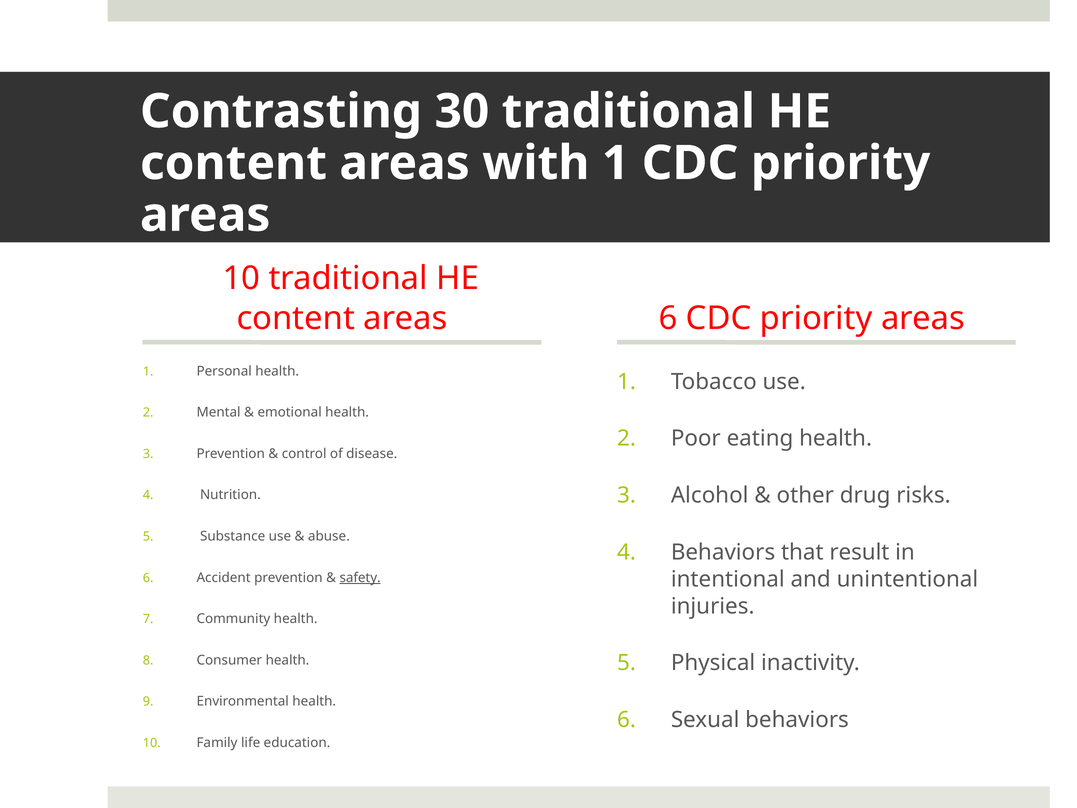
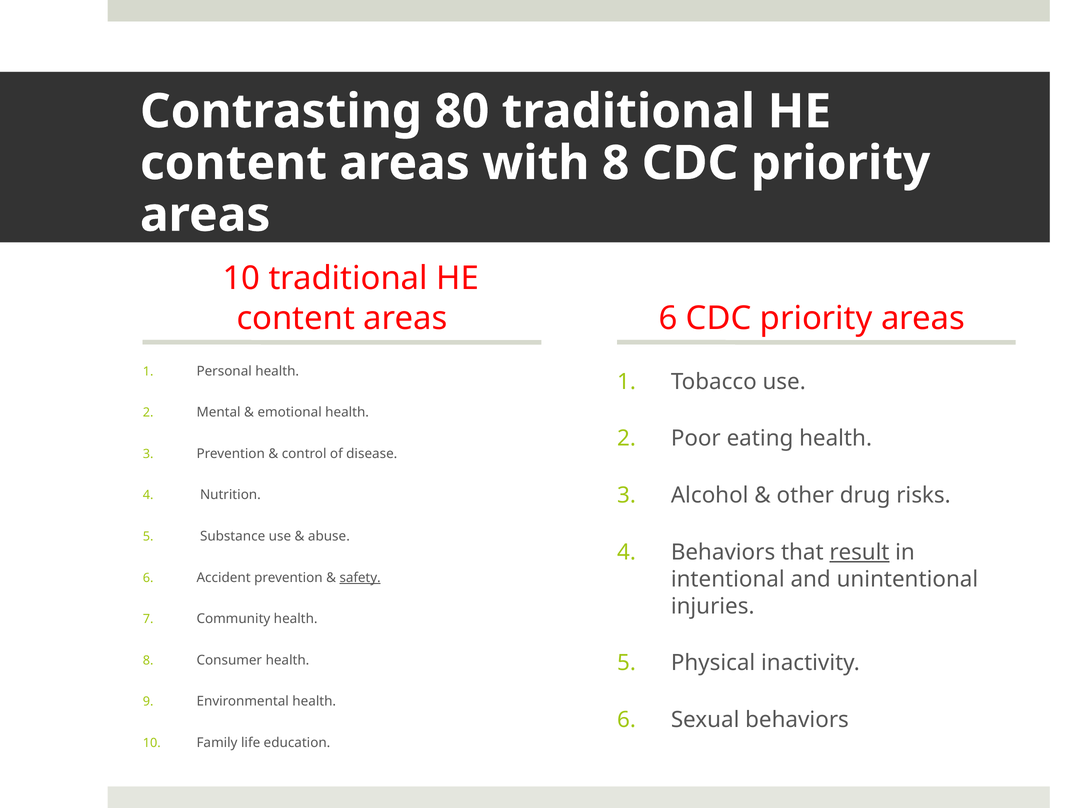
30: 30 -> 80
with 1: 1 -> 8
result underline: none -> present
